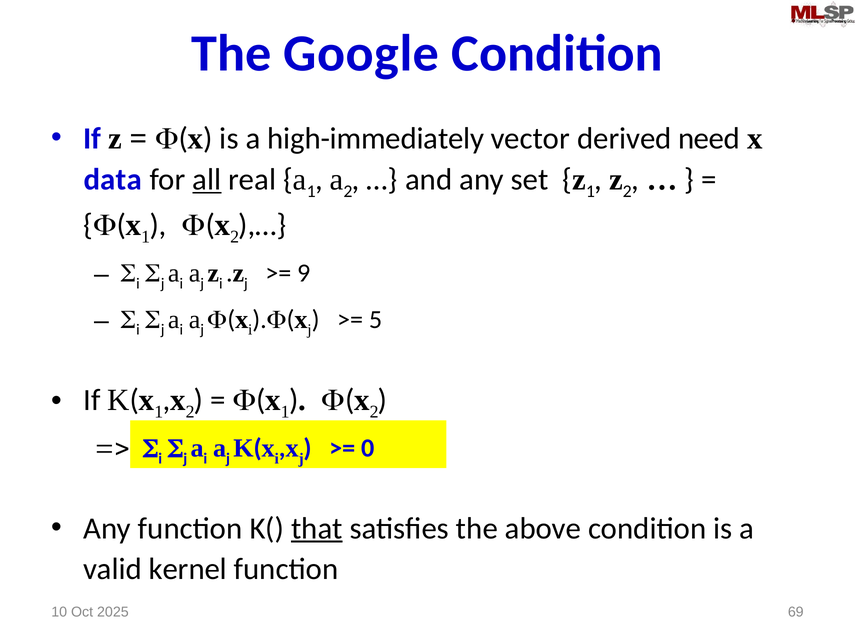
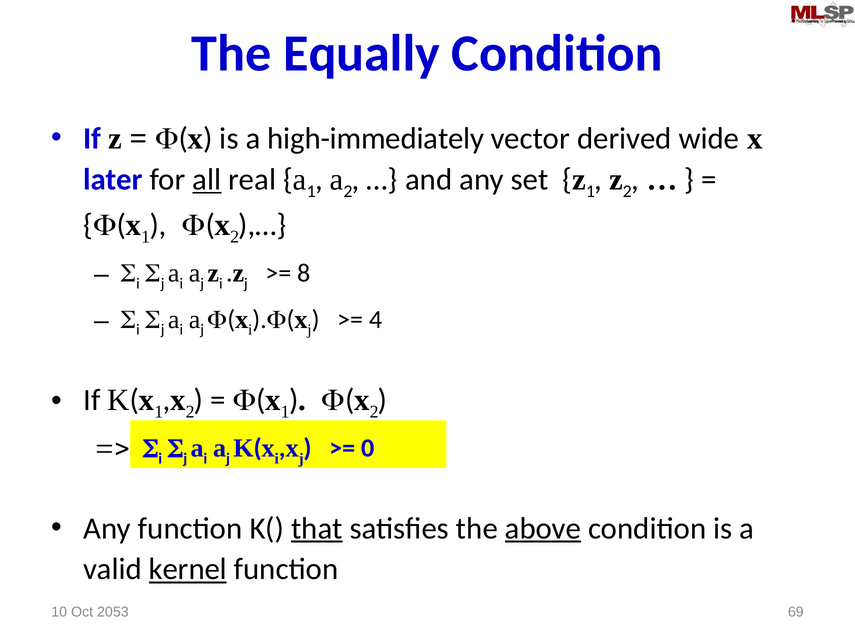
Google: Google -> Equally
need: need -> wide
data: data -> later
9: 9 -> 8
5: 5 -> 4
above underline: none -> present
kernel underline: none -> present
2025: 2025 -> 2053
